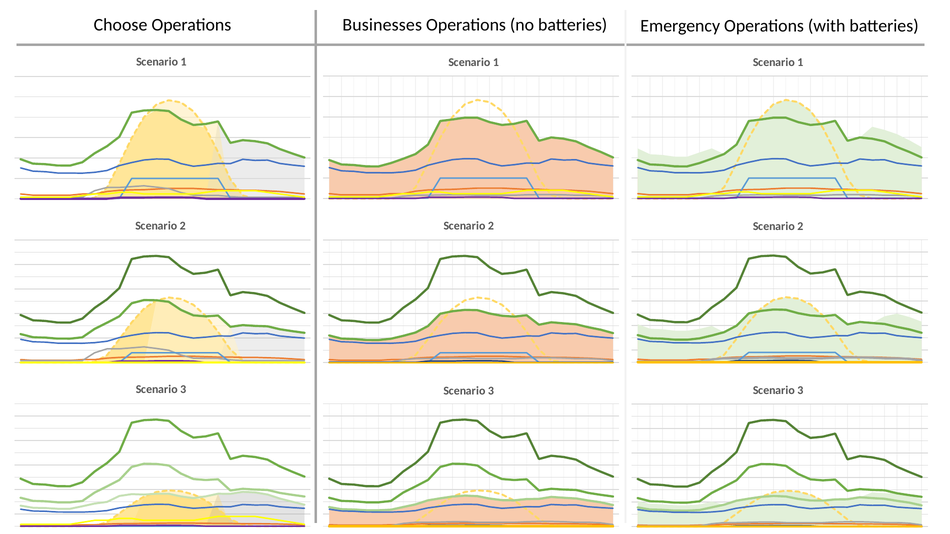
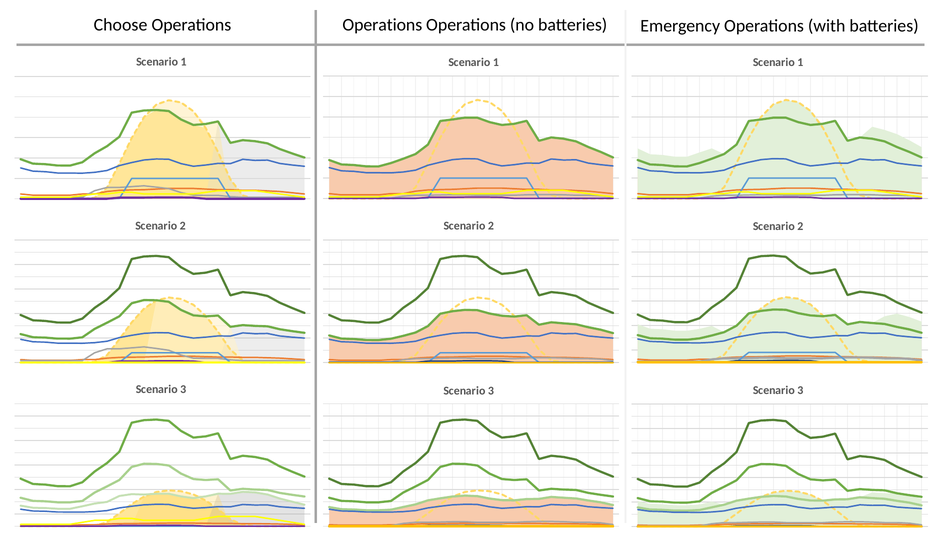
Businesses at (382, 25): Businesses -> Operations
